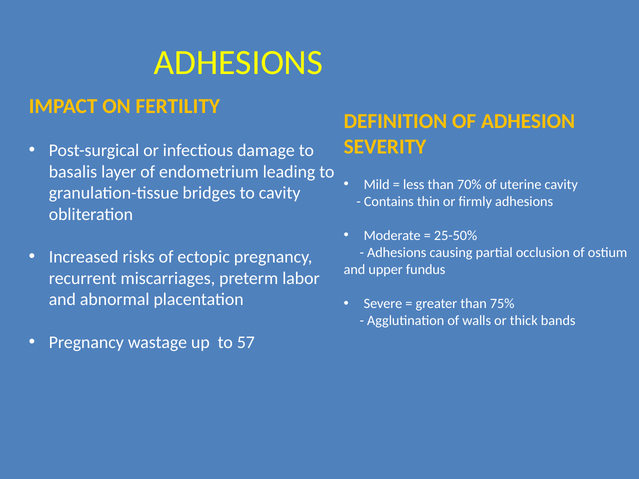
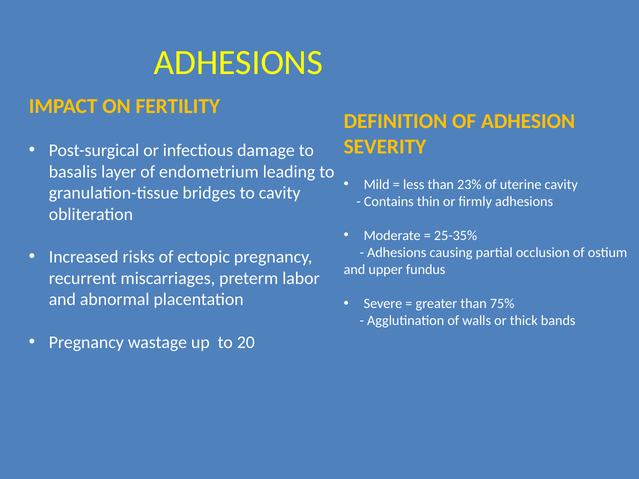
70%: 70% -> 23%
25-50%: 25-50% -> 25-35%
57: 57 -> 20
